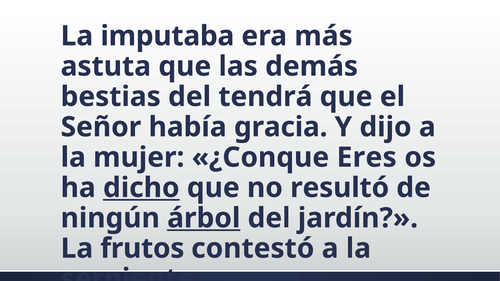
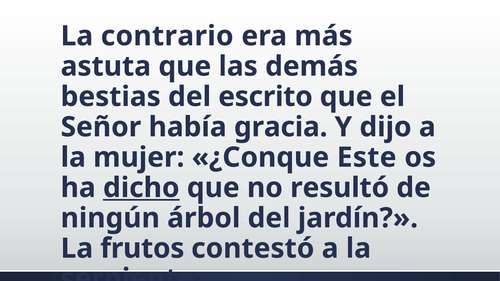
imputaba: imputaba -> contrario
tendrá: tendrá -> escrito
Eres: Eres -> Este
árbol underline: present -> none
